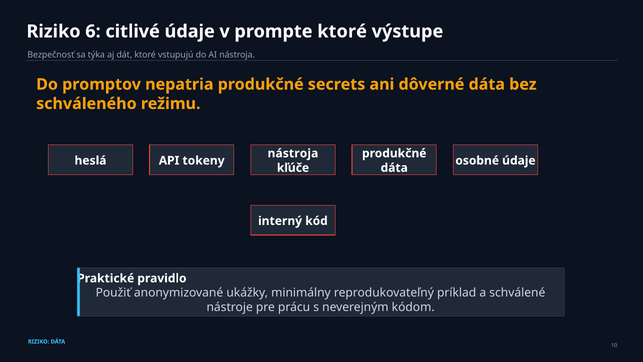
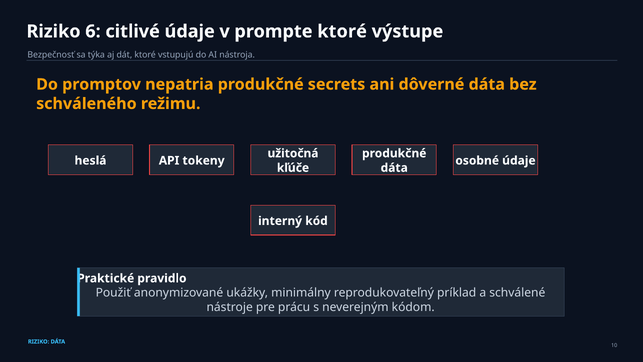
nástroja at (293, 153): nástroja -> užitočná
